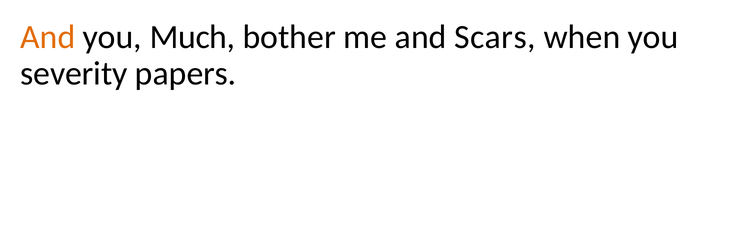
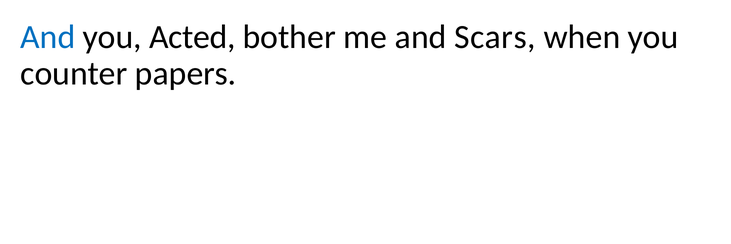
And at (48, 37) colour: orange -> blue
Much: Much -> Acted
severity: severity -> counter
